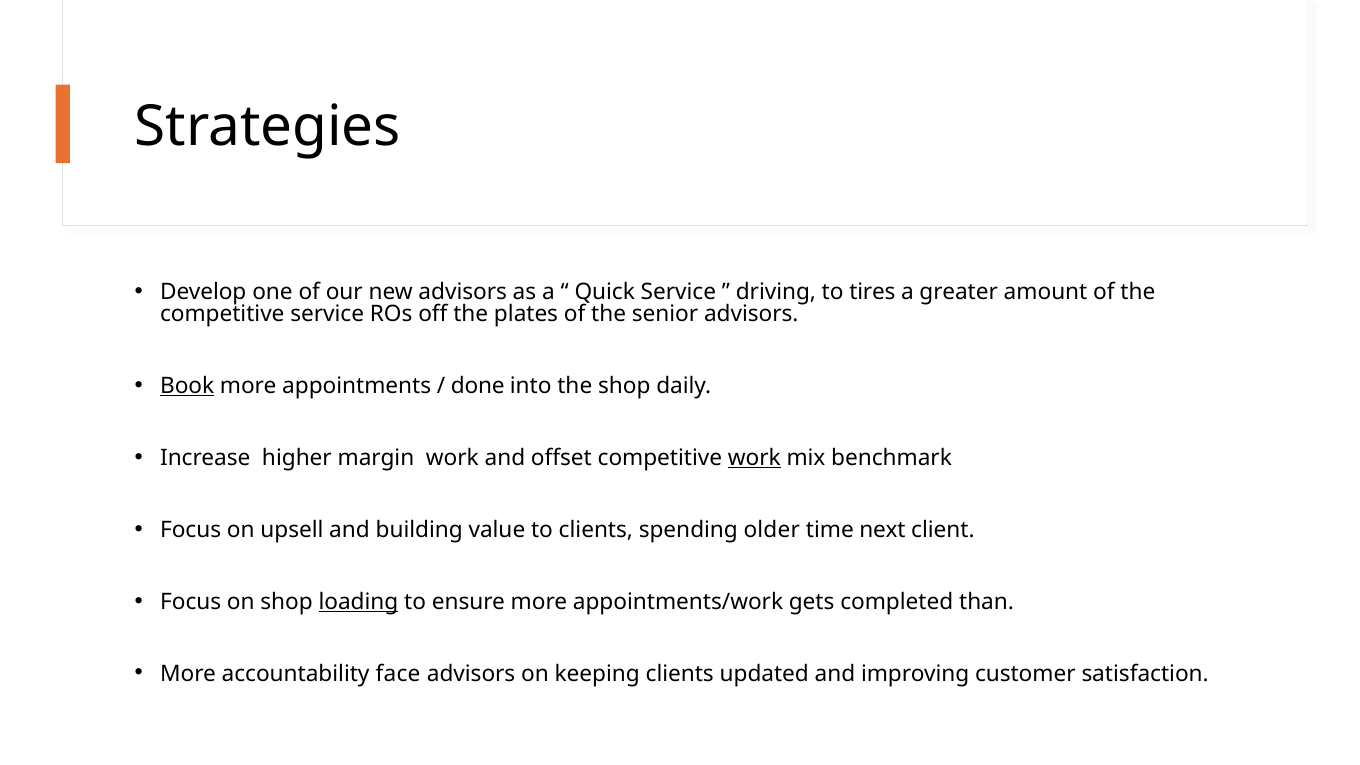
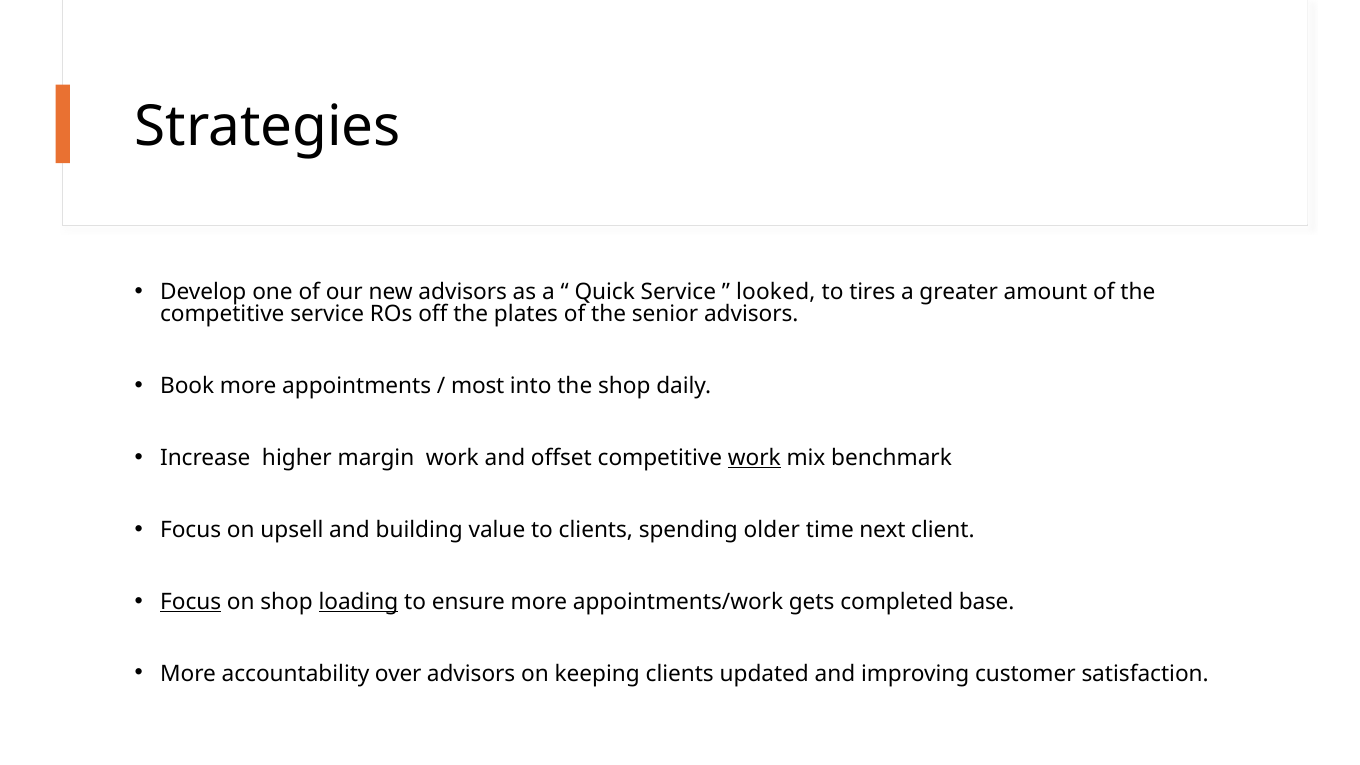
driving: driving -> looked
Book underline: present -> none
done: done -> most
Focus at (191, 602) underline: none -> present
than: than -> base
face: face -> over
